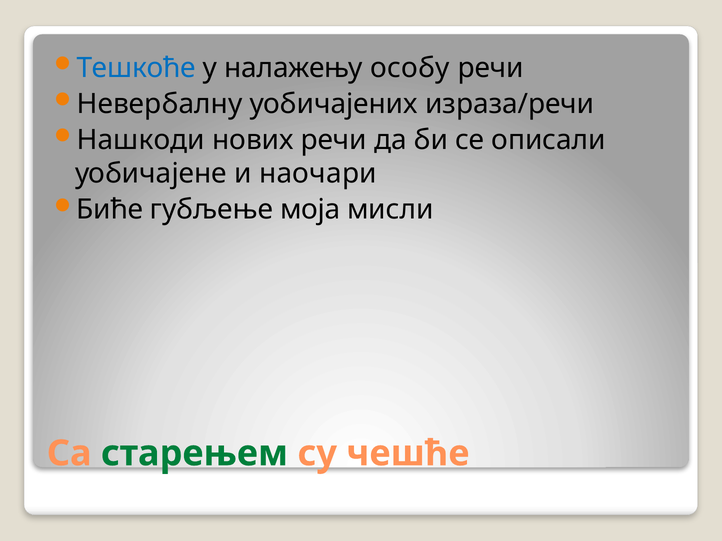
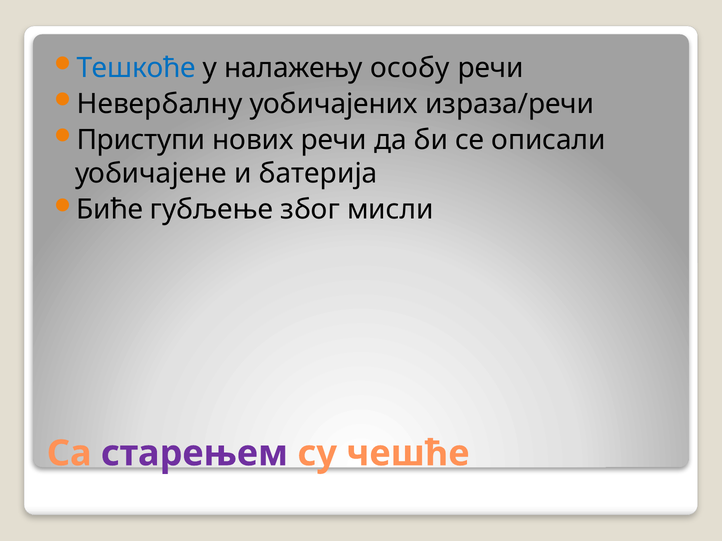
Нашкоди: Нашкоди -> Приступи
наочари: наочари -> батерија
моја: моја -> због
старењем colour: green -> purple
